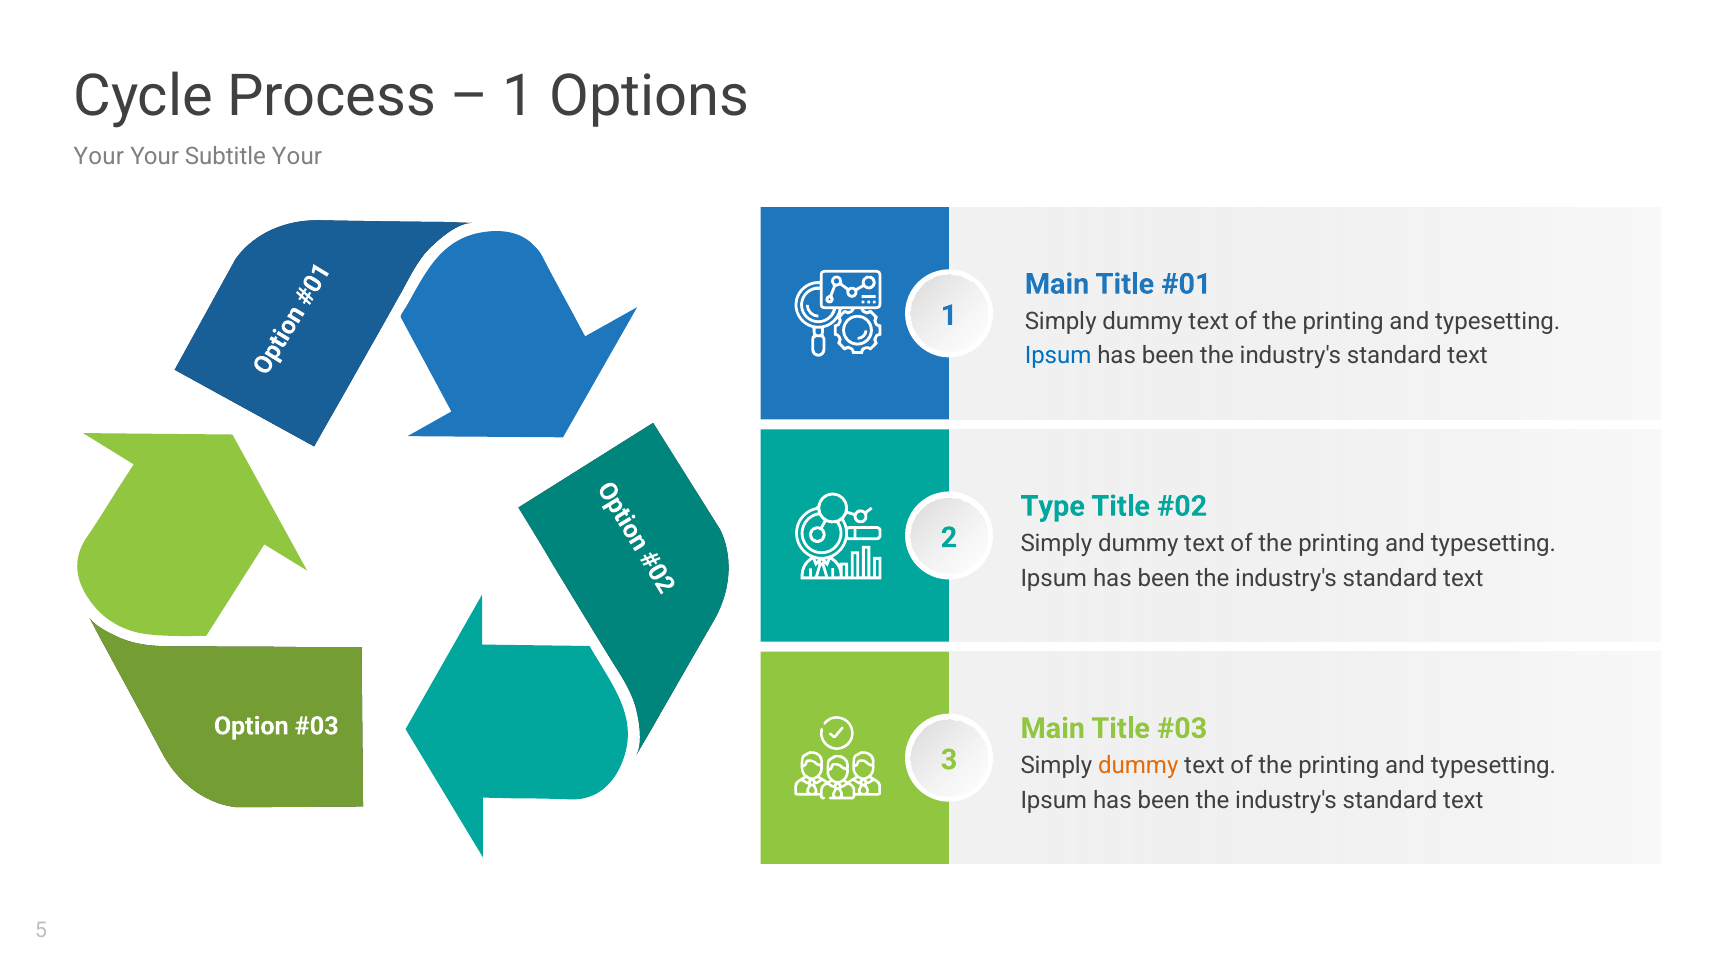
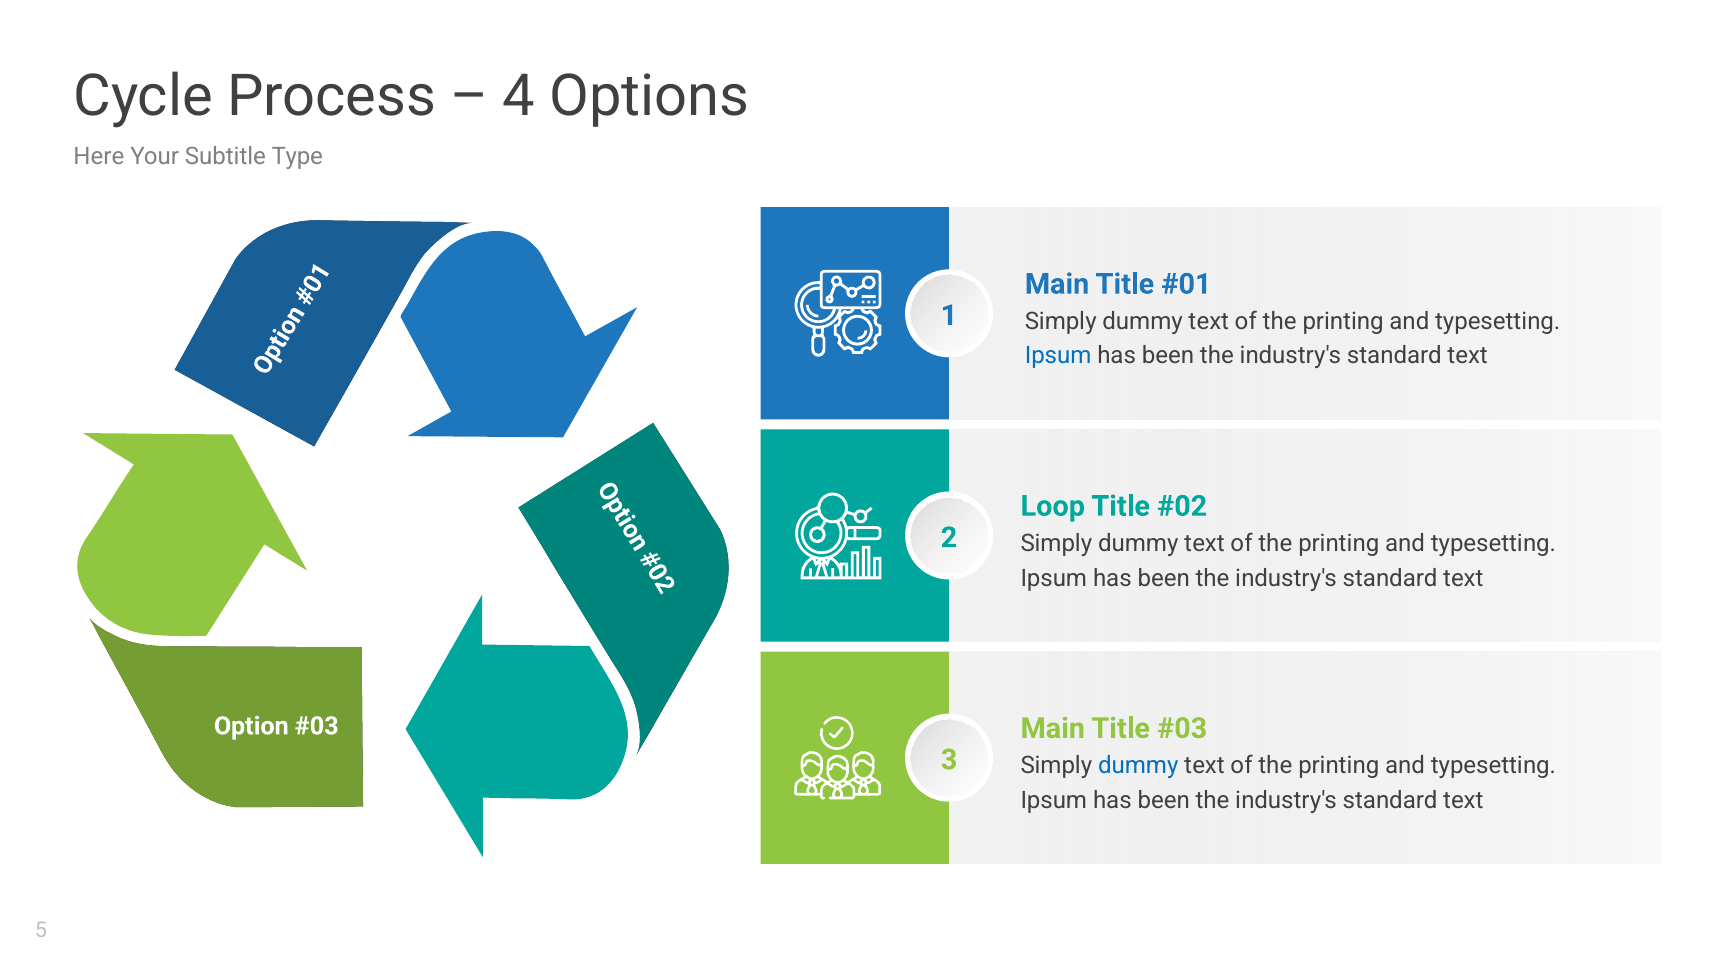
1 at (519, 96): 1 -> 4
Your at (99, 157): Your -> Here
Subtitle Your: Your -> Type
Type: Type -> Loop
dummy at (1138, 765) colour: orange -> blue
